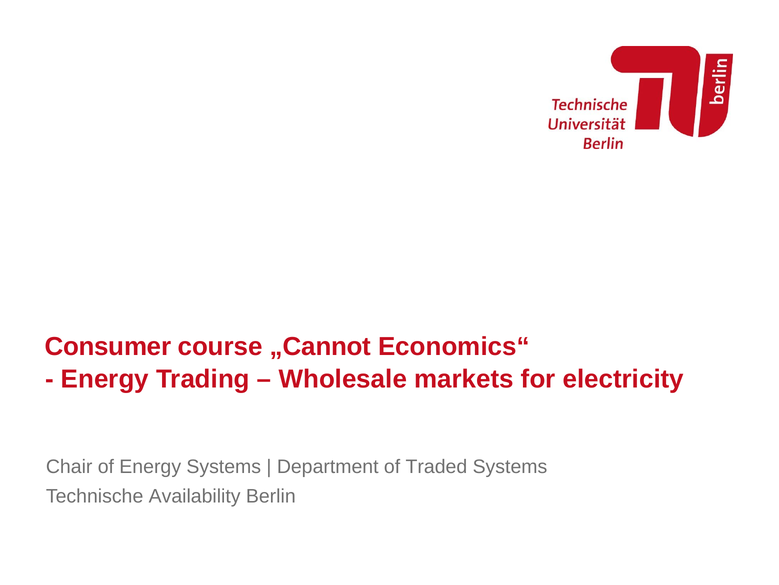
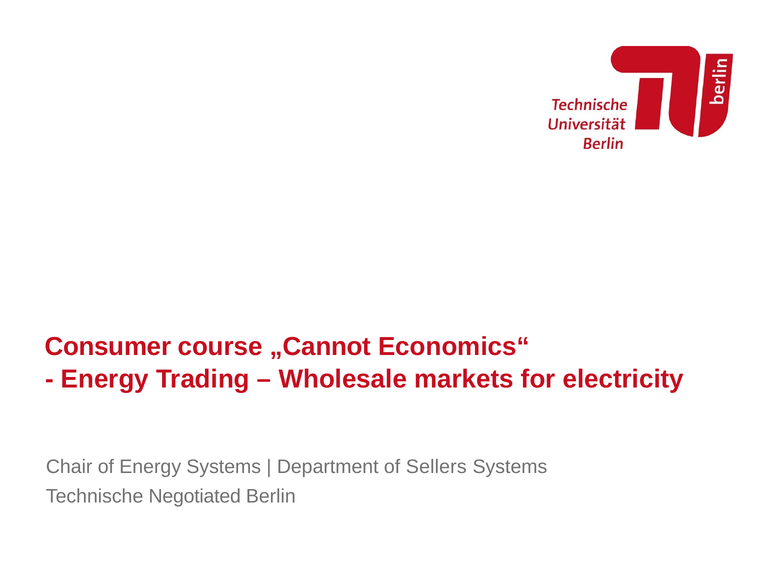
Traded: Traded -> Sellers
Availability: Availability -> Negotiated
